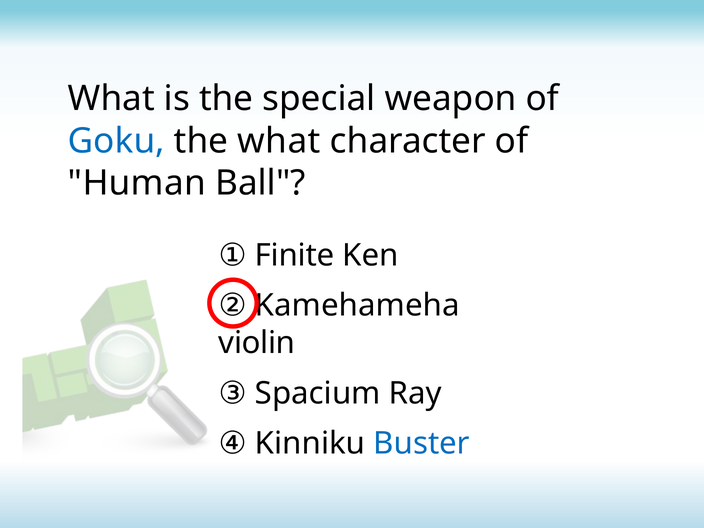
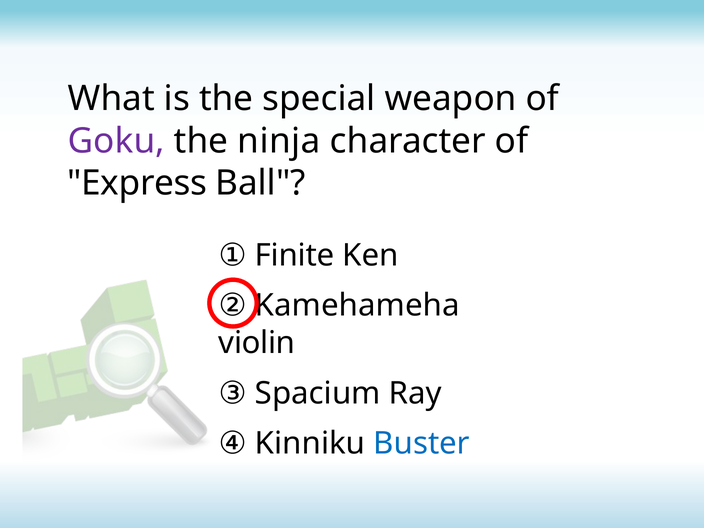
Goku colour: blue -> purple
the what: what -> ninja
Human: Human -> Express
